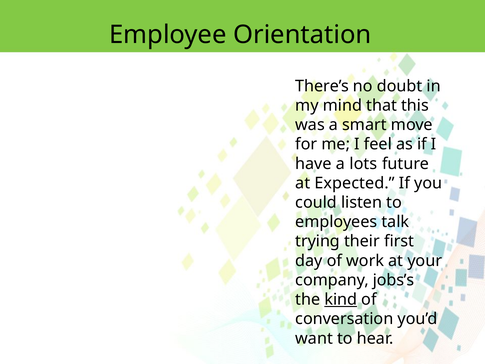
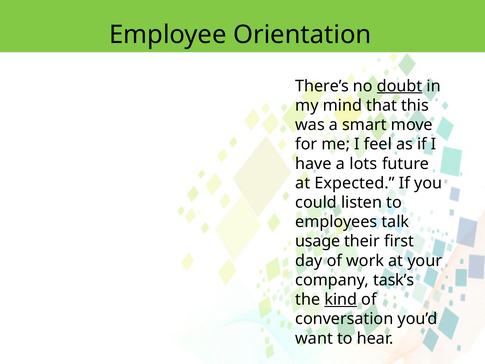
doubt underline: none -> present
trying: trying -> usage
jobs’s: jobs’s -> task’s
